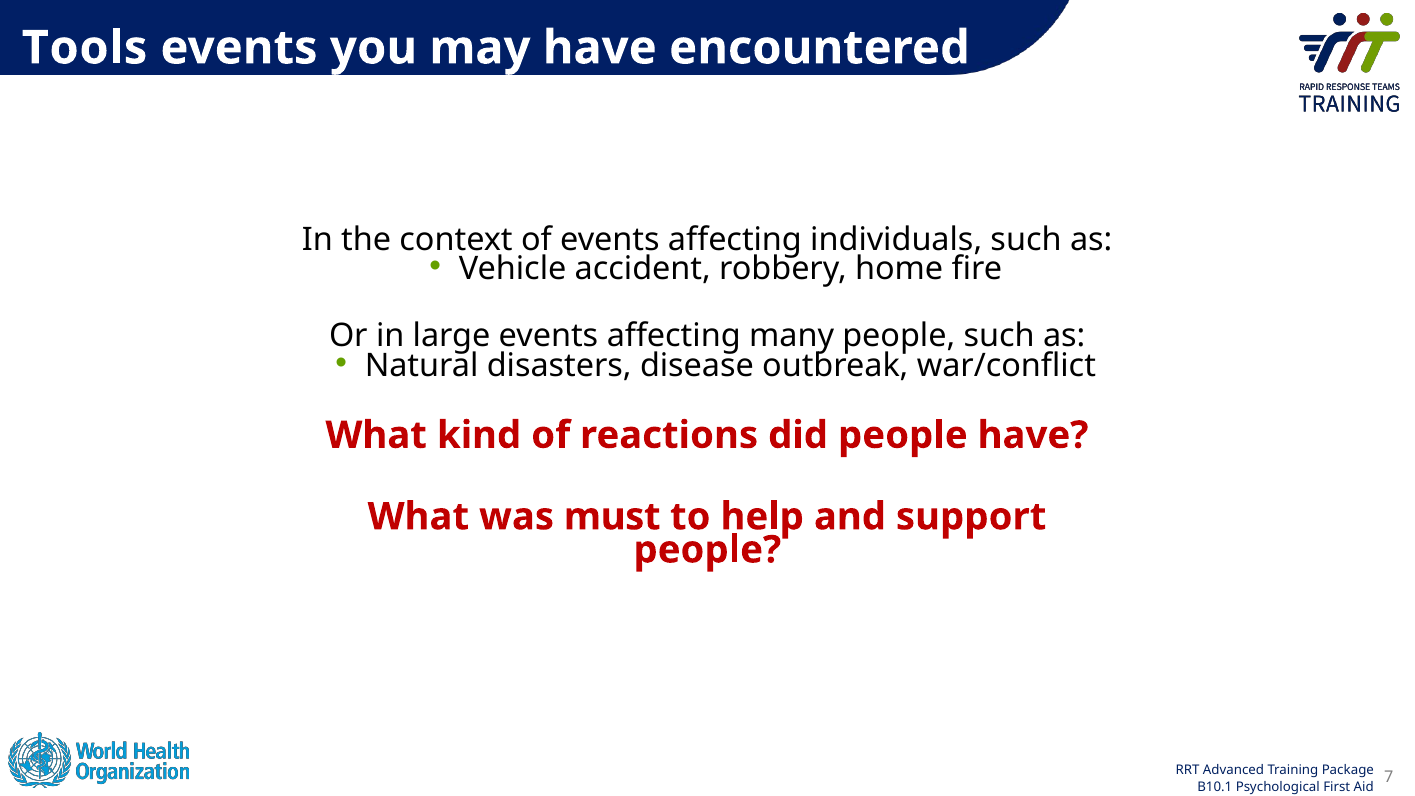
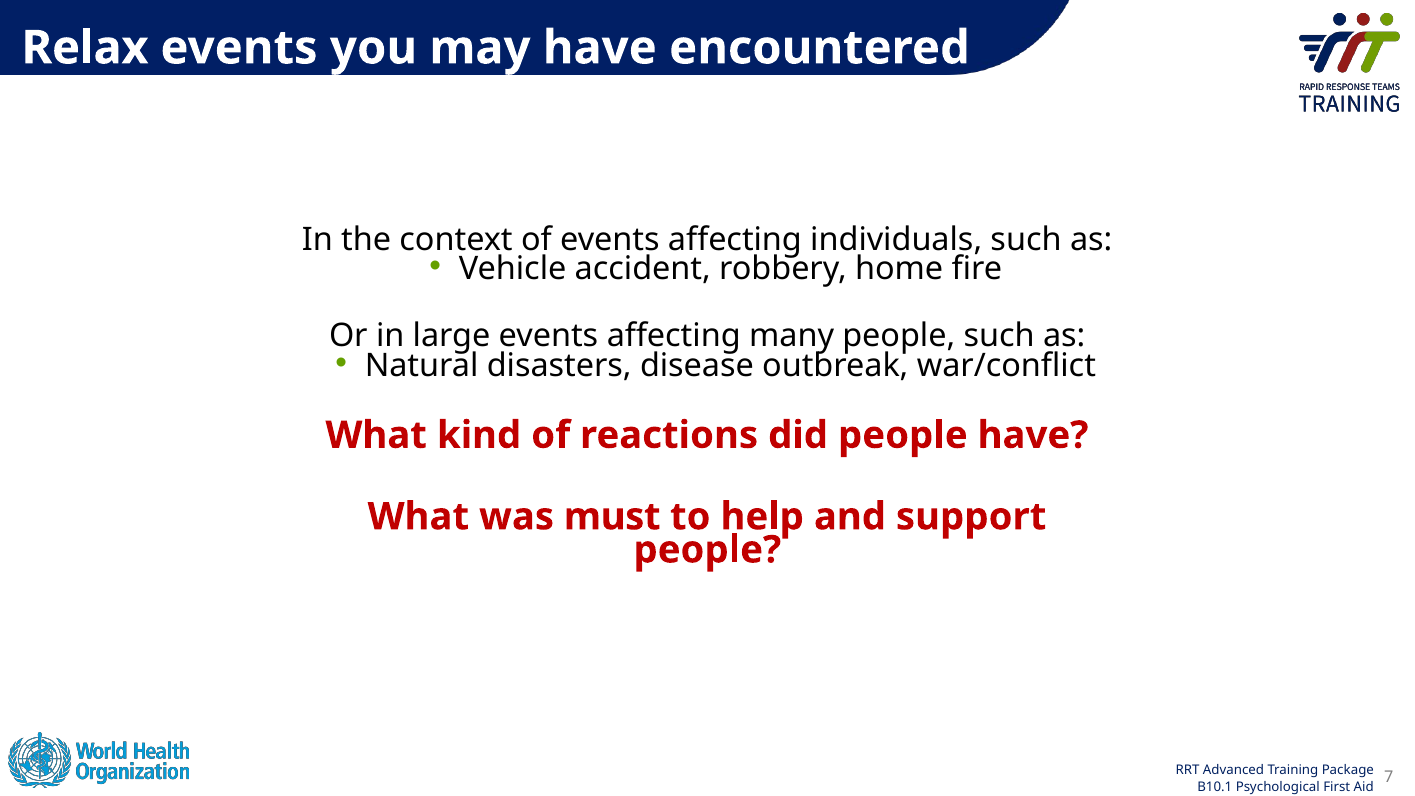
Tools: Tools -> Relax
